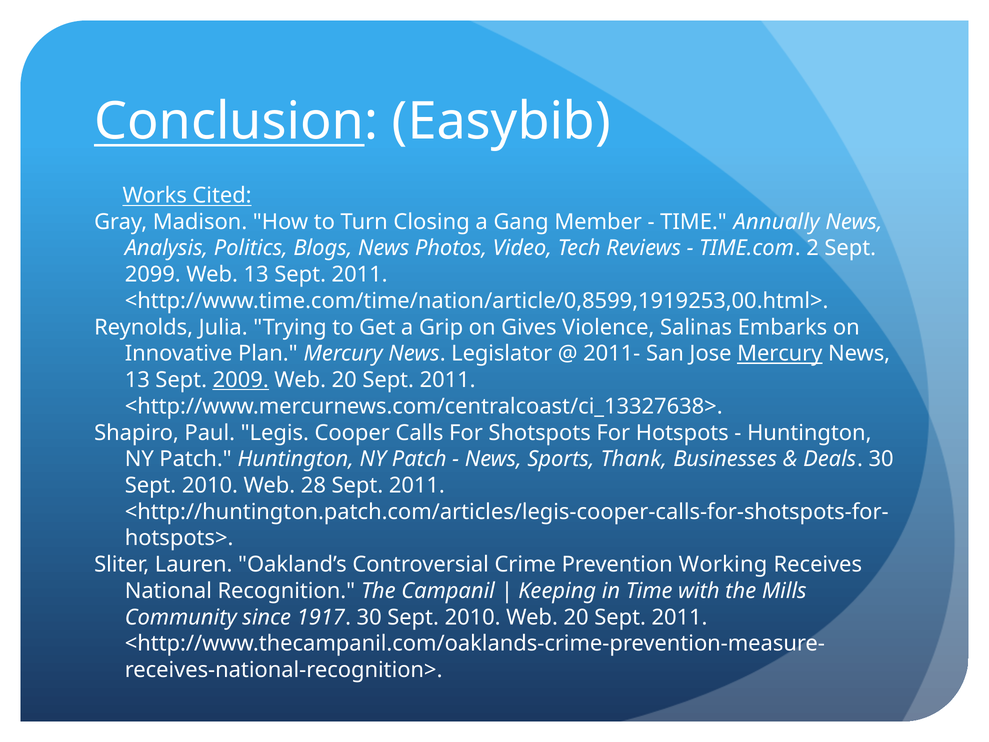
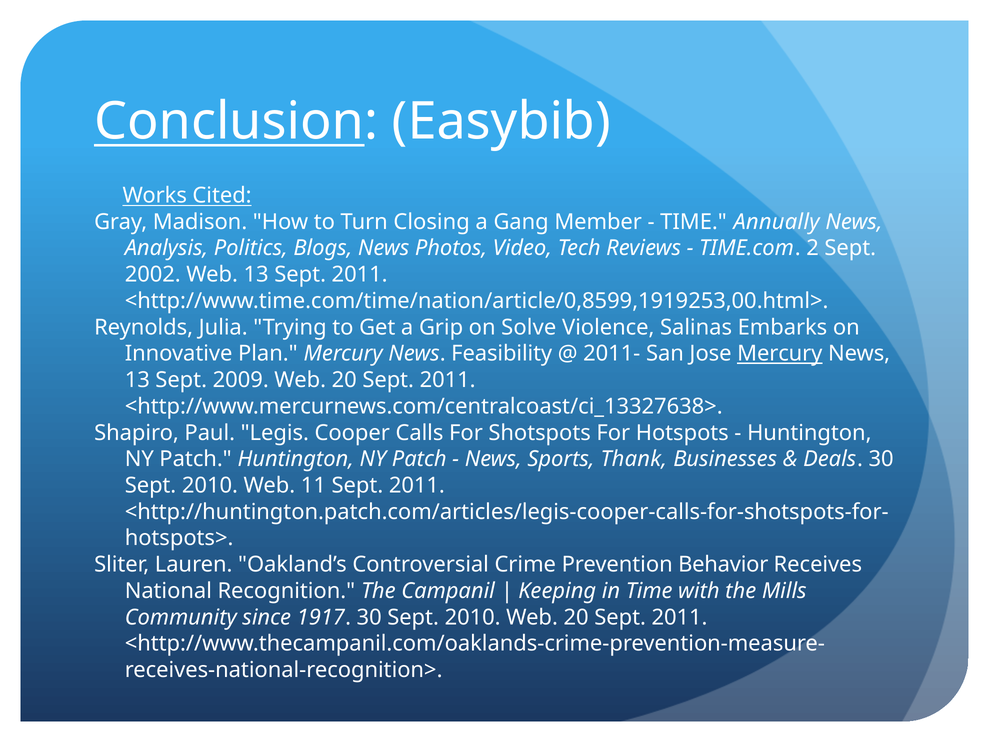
2099: 2099 -> 2002
Gives: Gives -> Solve
Legislator: Legislator -> Feasibility
2009 underline: present -> none
28: 28 -> 11
Working: Working -> Behavior
